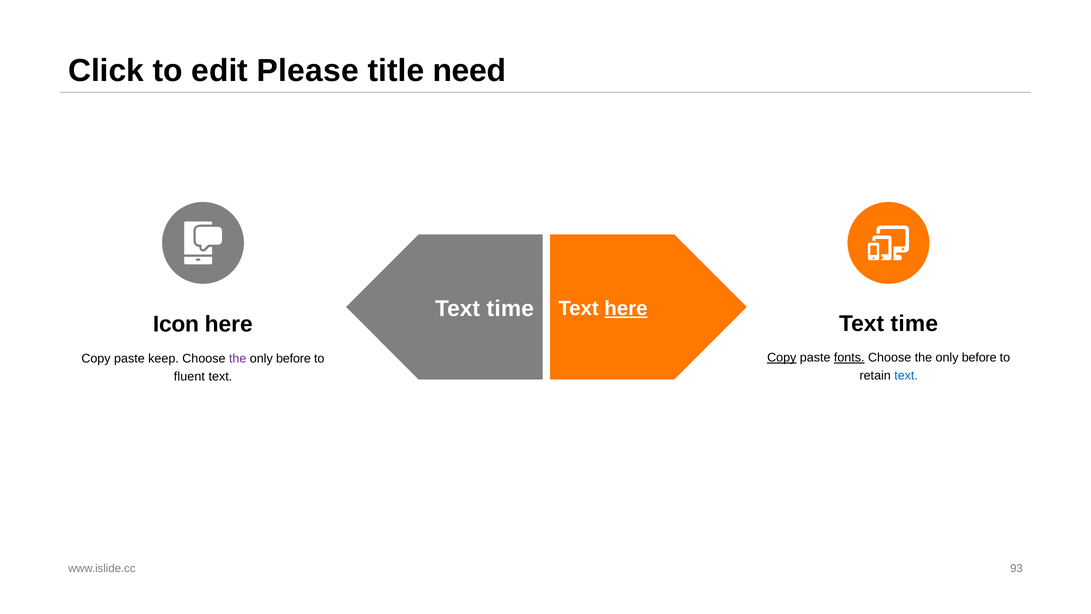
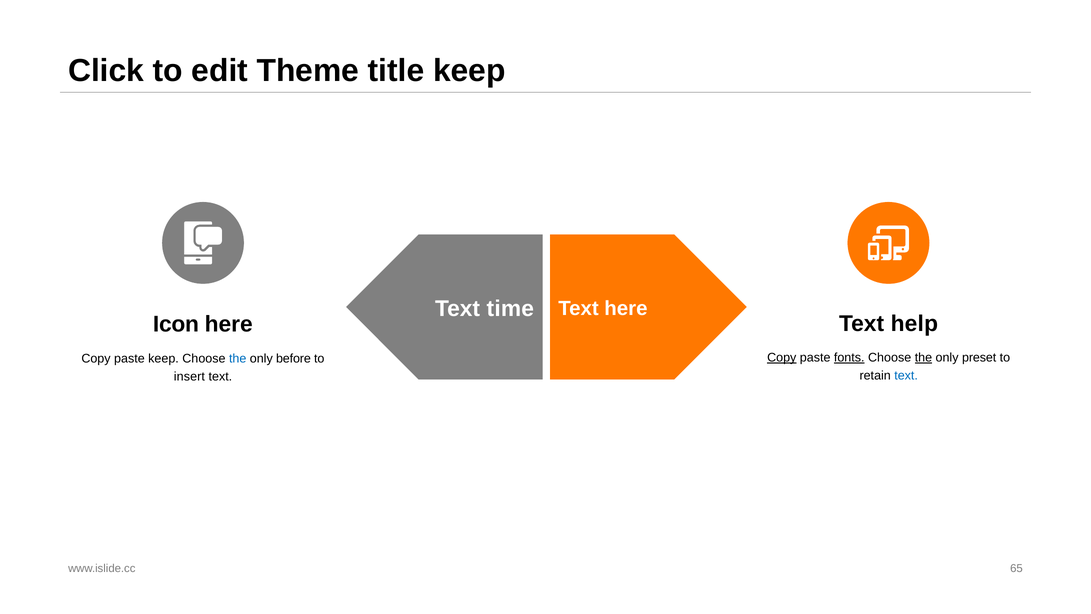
Please: Please -> Theme
title need: need -> keep
here at (626, 308) underline: present -> none
time at (914, 324): time -> help
the at (923, 357) underline: none -> present
before at (979, 357): before -> preset
the at (238, 358) colour: purple -> blue
fluent: fluent -> insert
93: 93 -> 65
